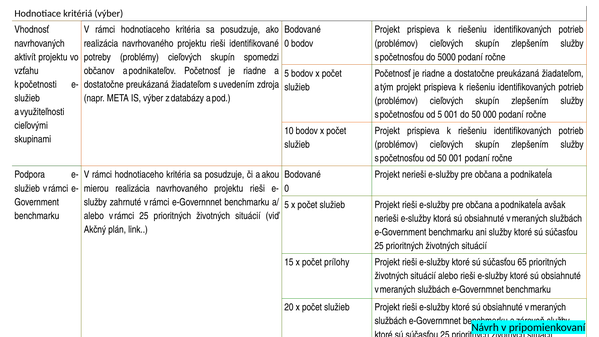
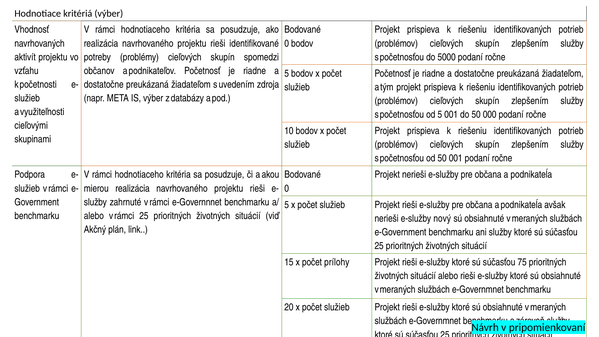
ktorá: ktorá -> nový
65: 65 -> 75
